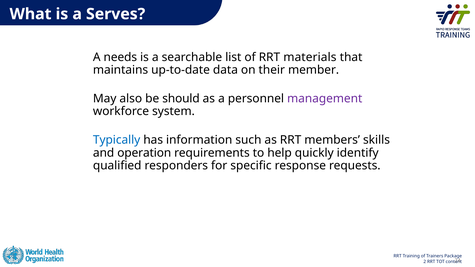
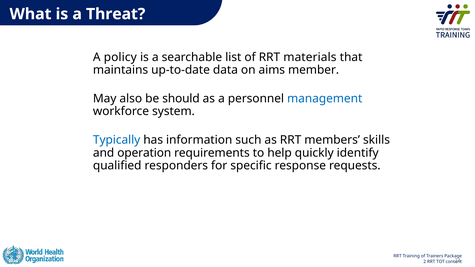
Serves: Serves -> Threat
needs: needs -> policy
their: their -> aims
management colour: purple -> blue
